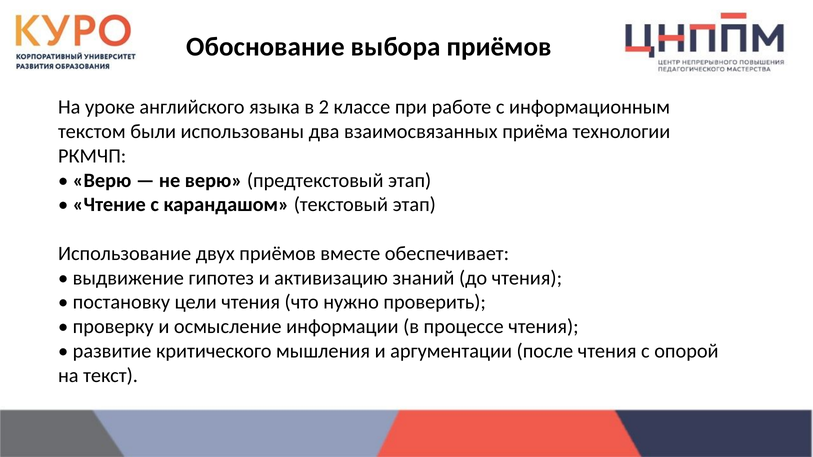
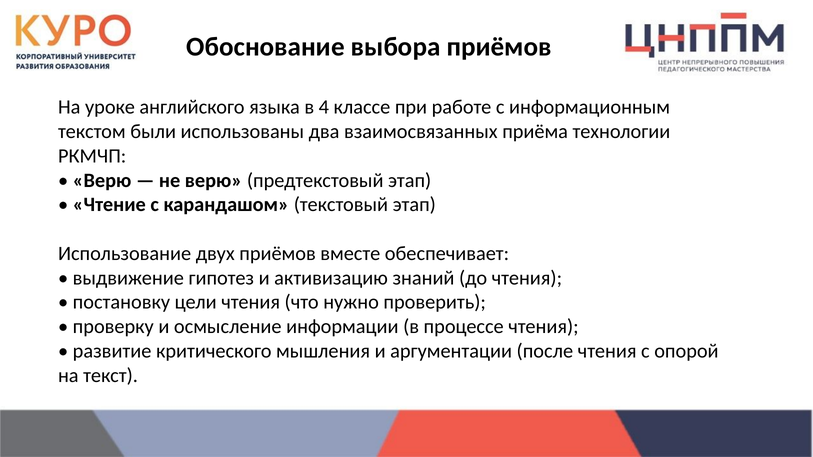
2: 2 -> 4
